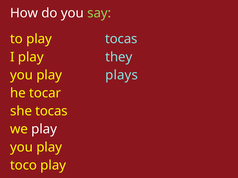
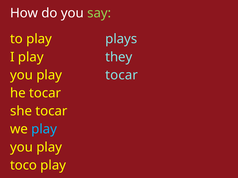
play tocas: tocas -> plays
play plays: plays -> tocar
she tocas: tocas -> tocar
play at (44, 129) colour: white -> light blue
